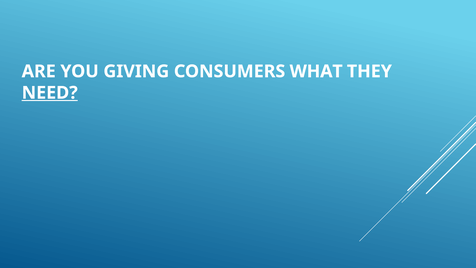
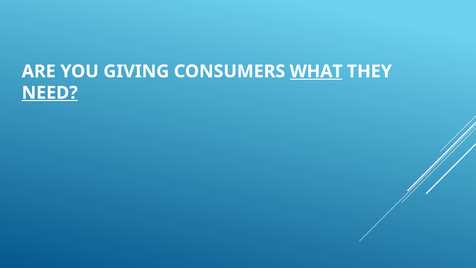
WHAT underline: none -> present
